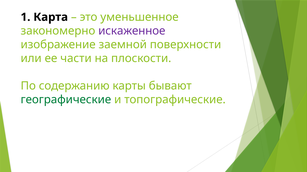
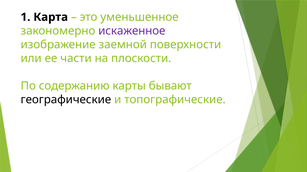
географические colour: green -> black
